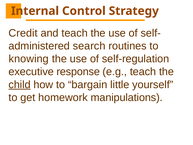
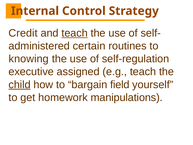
teach at (75, 33) underline: none -> present
search: search -> certain
response: response -> assigned
little: little -> field
